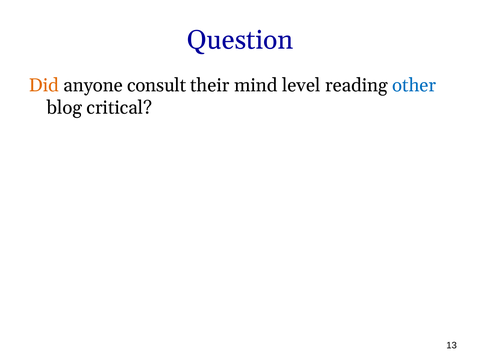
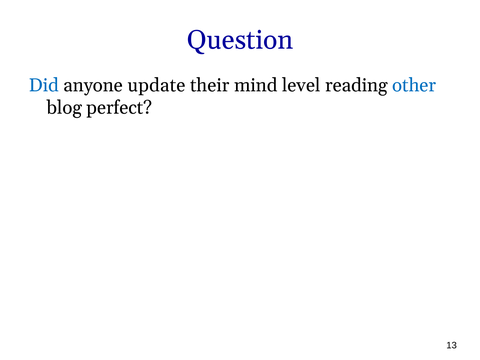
Did colour: orange -> blue
consult: consult -> update
critical: critical -> perfect
